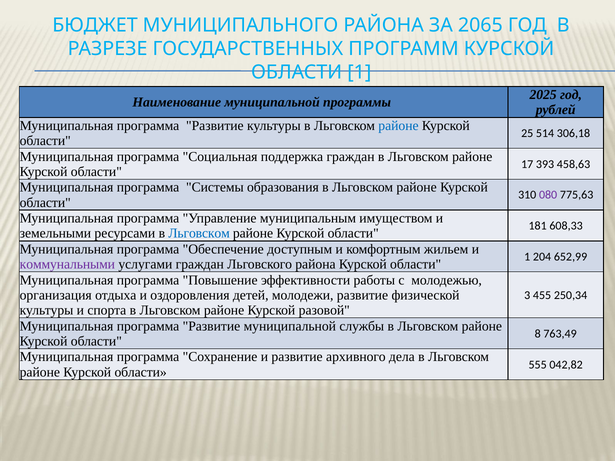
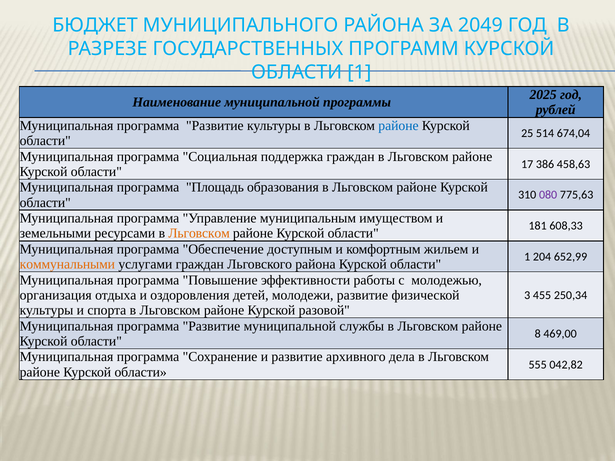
2065: 2065 -> 2049
306,18: 306,18 -> 674,04
393: 393 -> 386
Системы: Системы -> Площадь
Льговском at (199, 234) colour: blue -> orange
коммунальными colour: purple -> orange
763,49: 763,49 -> 469,00
